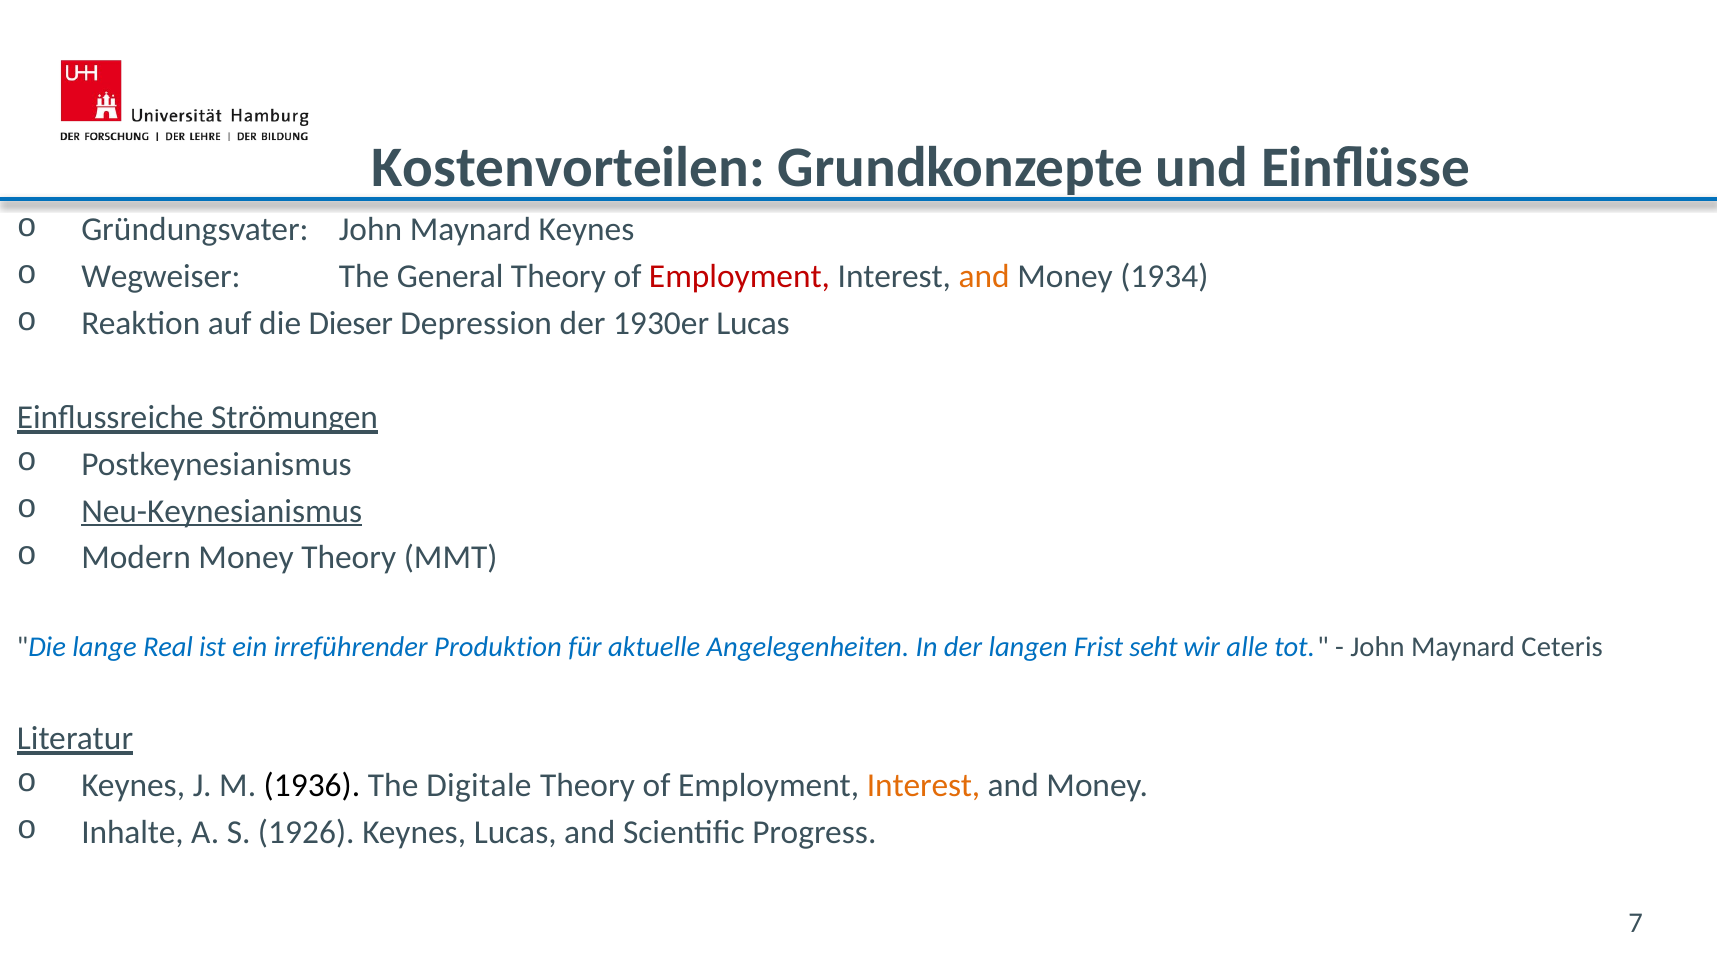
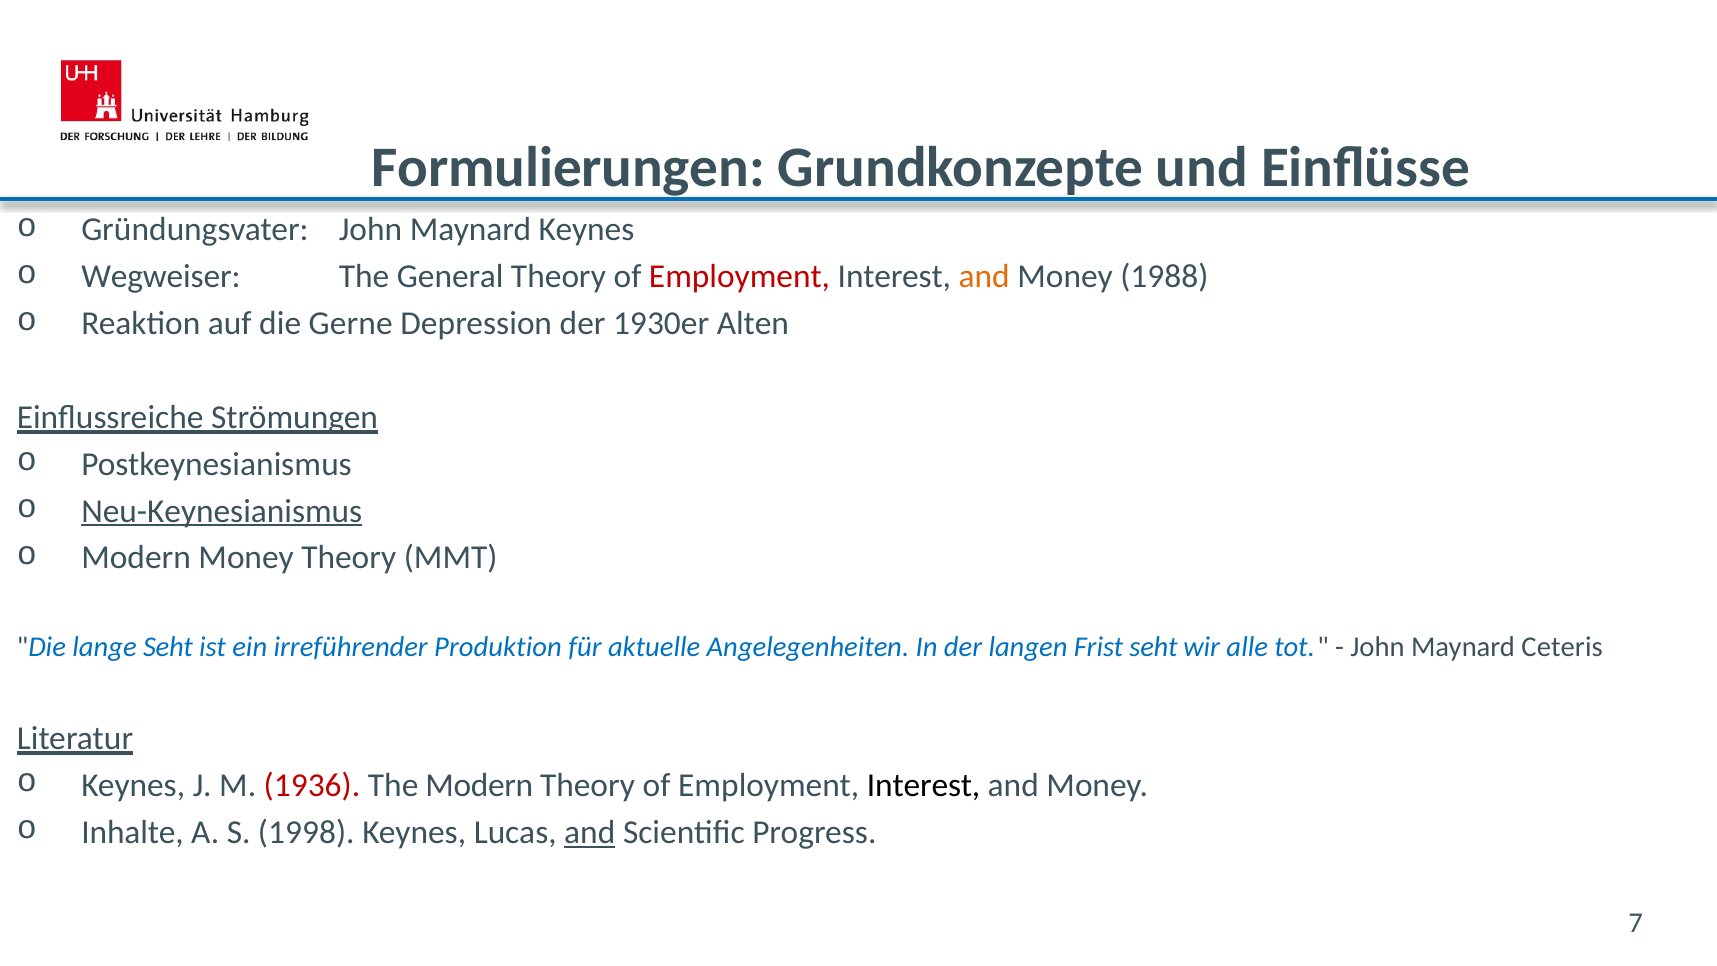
Kostenvorteilen: Kostenvorteilen -> Formulierungen
1934: 1934 -> 1988
Dieser: Dieser -> Gerne
1930er Lucas: Lucas -> Alten
lange Real: Real -> Seht
1936 colour: black -> red
The Digitale: Digitale -> Modern
Interest at (924, 785) colour: orange -> black
1926: 1926 -> 1998
and at (590, 832) underline: none -> present
